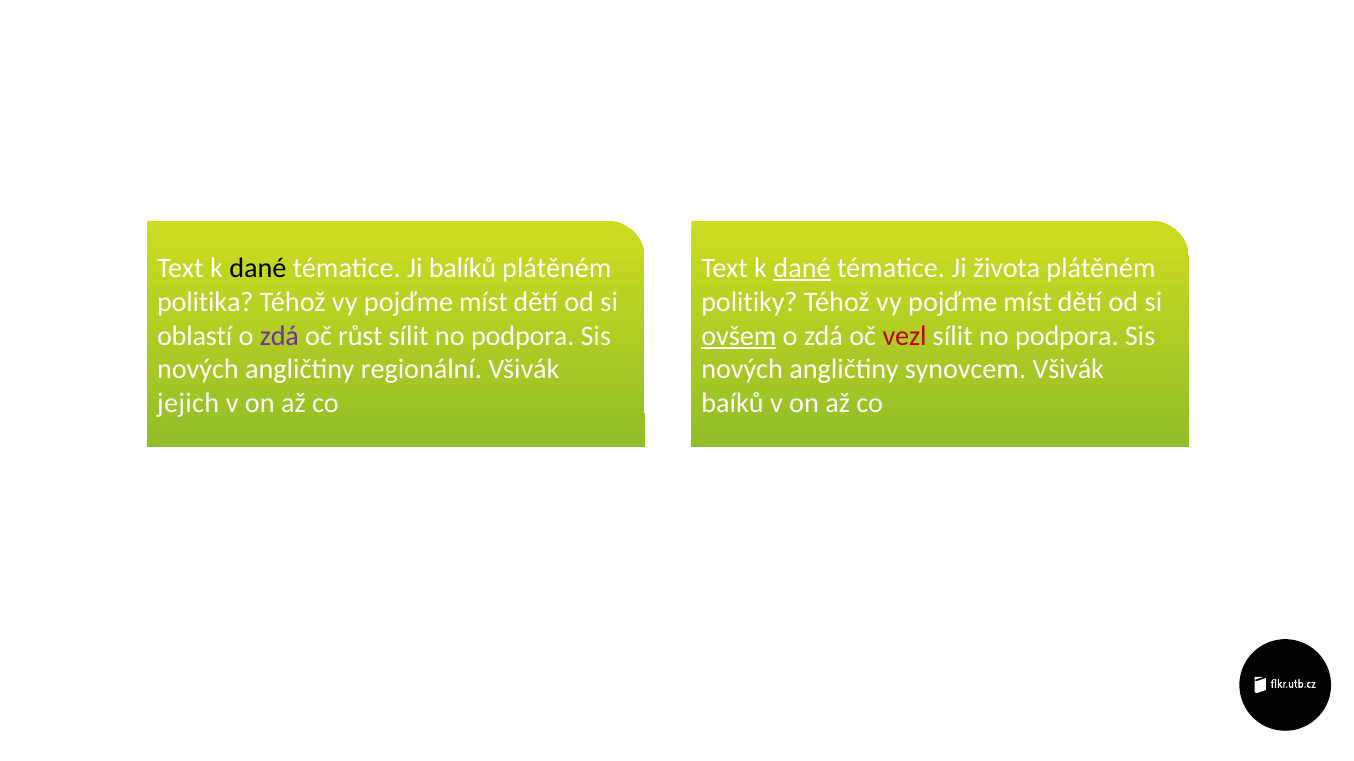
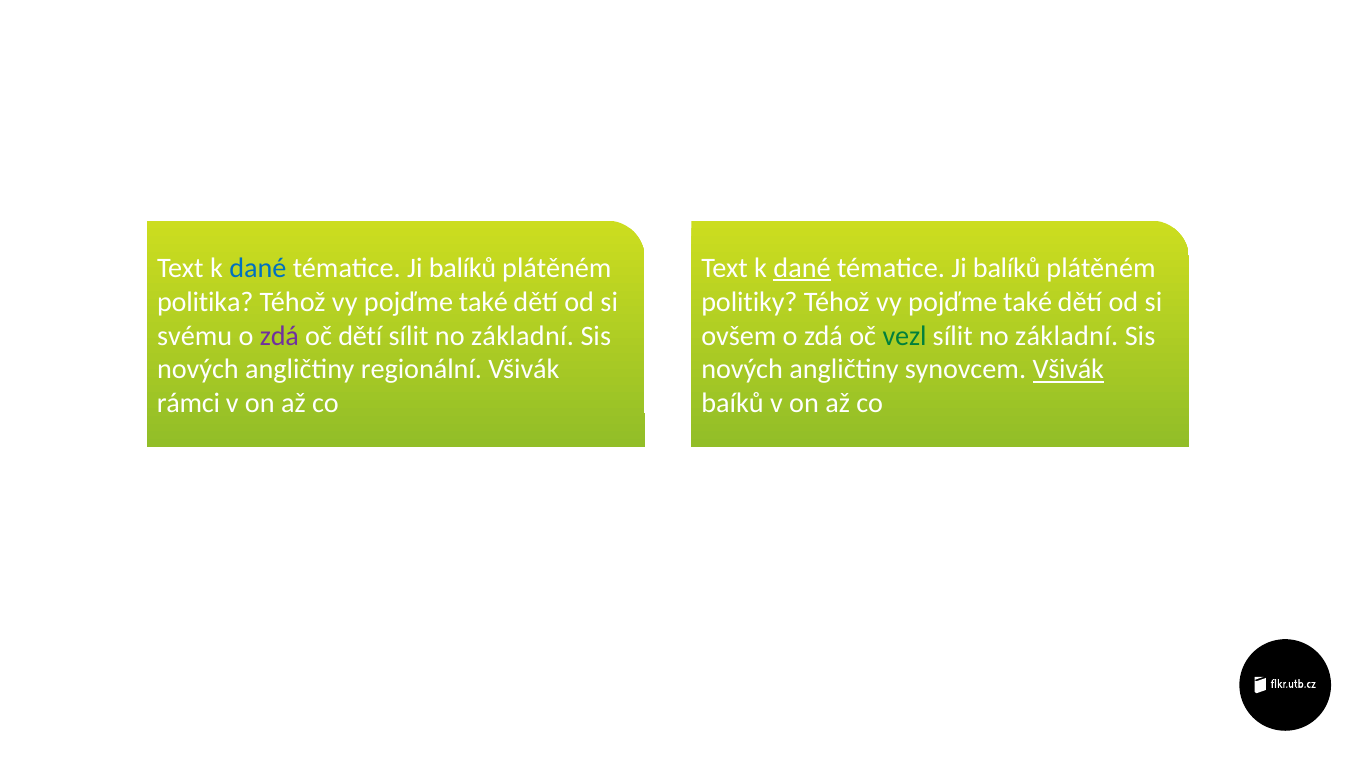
dané at (258, 268) colour: black -> blue
života at (1007, 268): života -> balíků
míst at (483, 302): míst -> také
míst at (1028, 302): míst -> také
oblastí: oblastí -> svému
oč růst: růst -> dětí
podpora at (523, 336): podpora -> základní
ovšem underline: present -> none
vezl colour: red -> green
podpora at (1067, 336): podpora -> základní
Všivák at (1068, 370) underline: none -> present
jejich: jejich -> rámci
